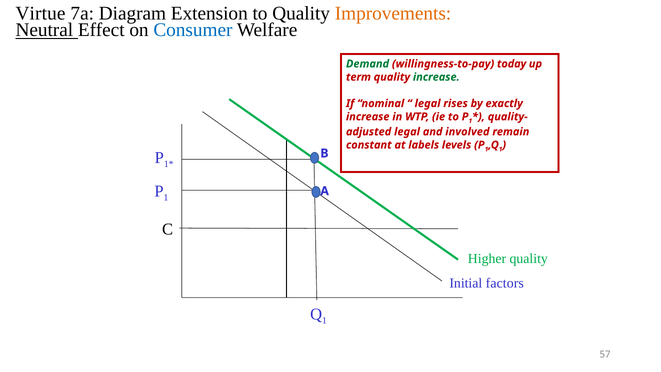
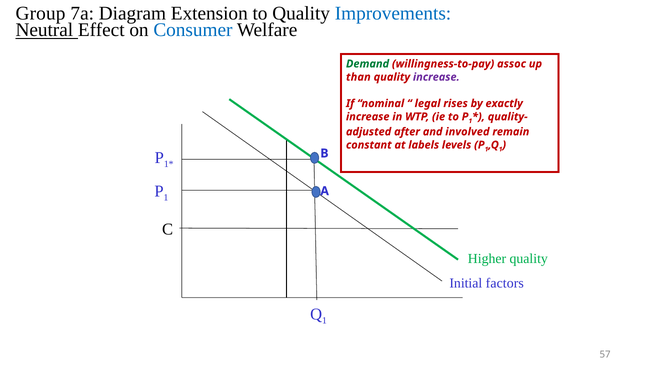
Virtue: Virtue -> Group
Improvements colour: orange -> blue
today: today -> assoc
term: term -> than
increase at (436, 77) colour: green -> purple
legal at (407, 132): legal -> after
